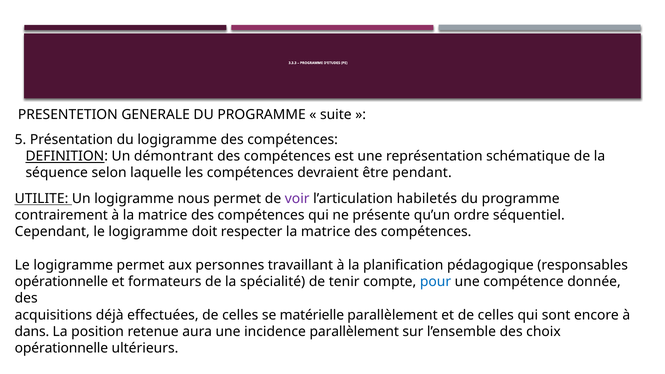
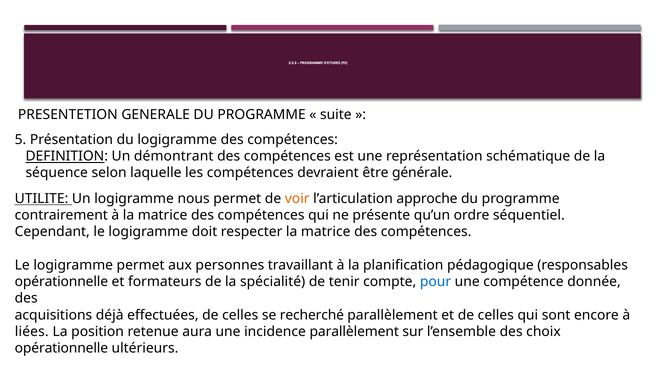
pendant: pendant -> générale
voir colour: purple -> orange
habiletés: habiletés -> approche
matérielle: matérielle -> recherché
dans: dans -> liées
